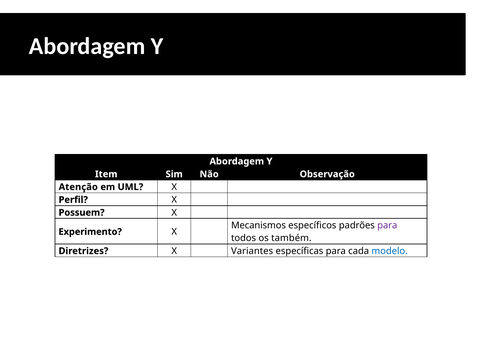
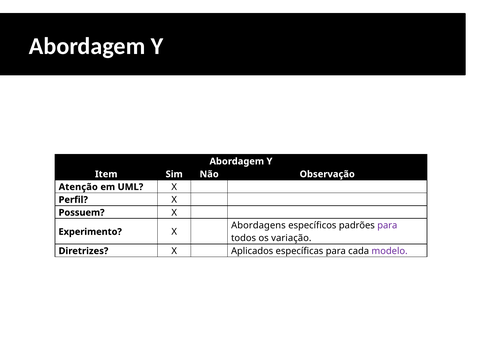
Mecanismos: Mecanismos -> Abordagens
também: também -> variação
Variantes: Variantes -> Aplicados
modelo colour: blue -> purple
